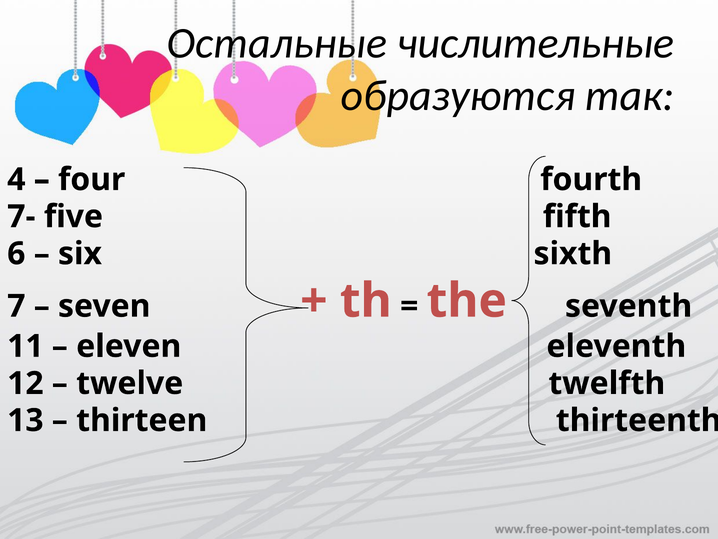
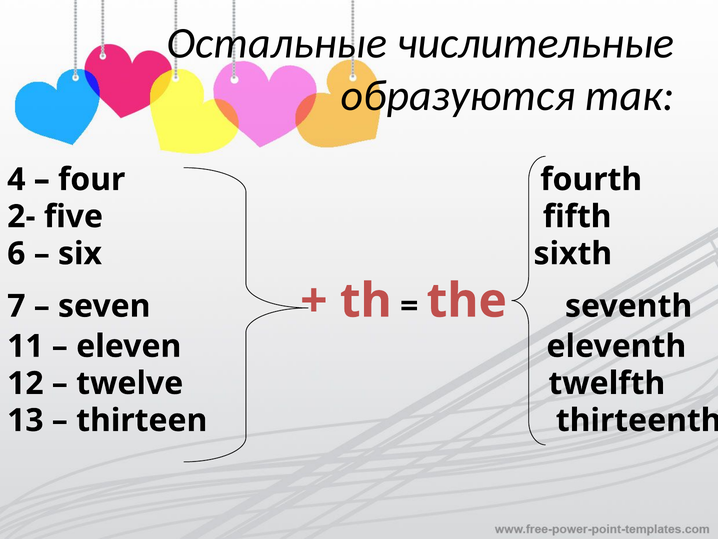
7-: 7- -> 2-
